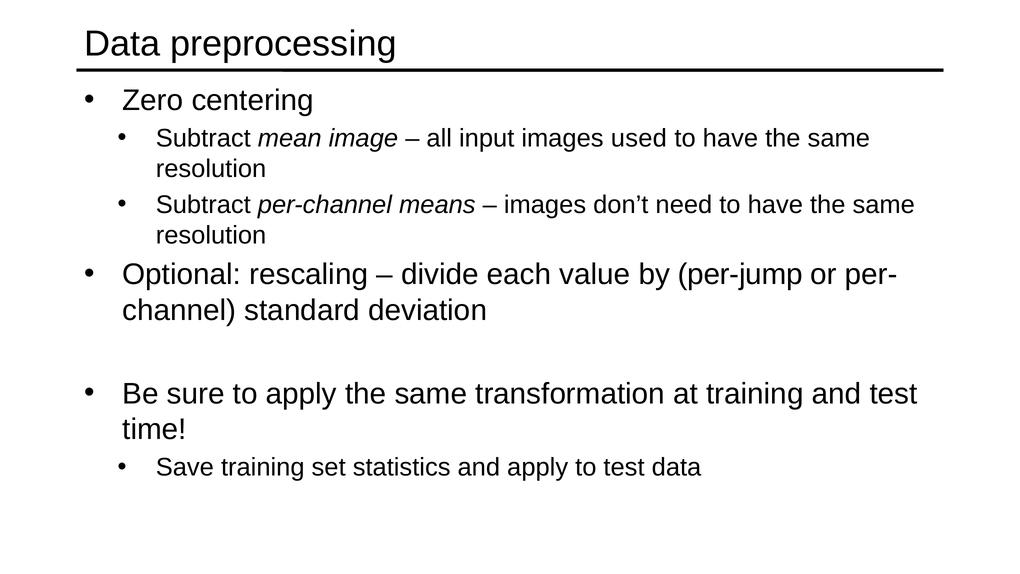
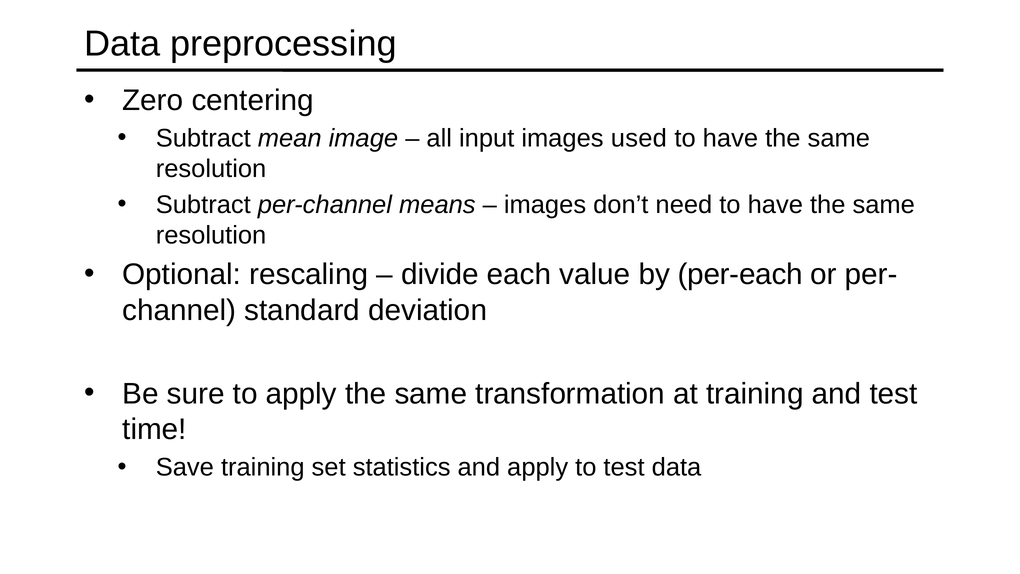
per-jump: per-jump -> per-each
